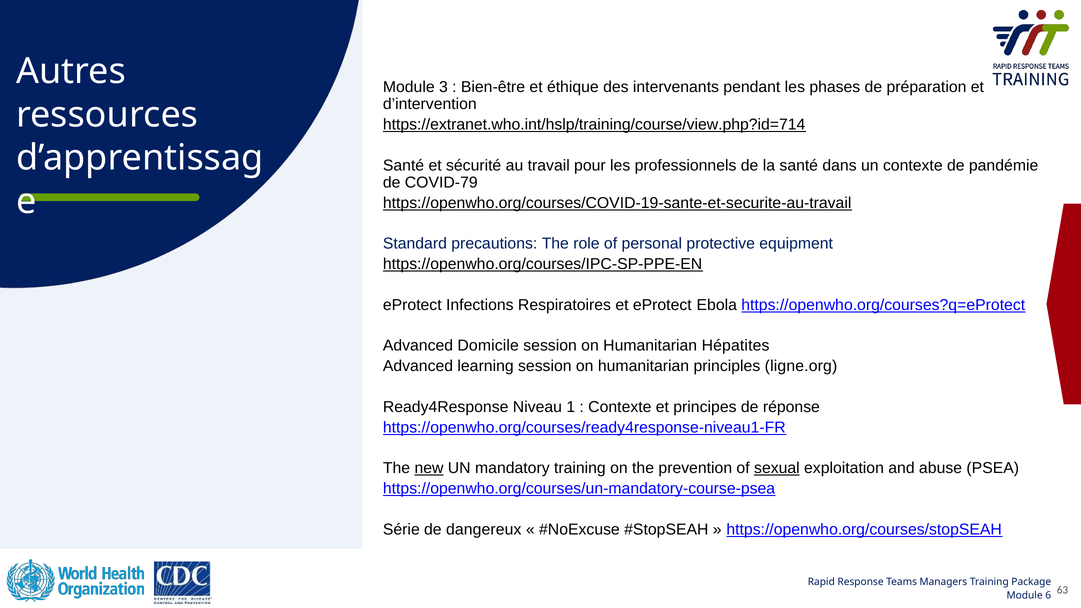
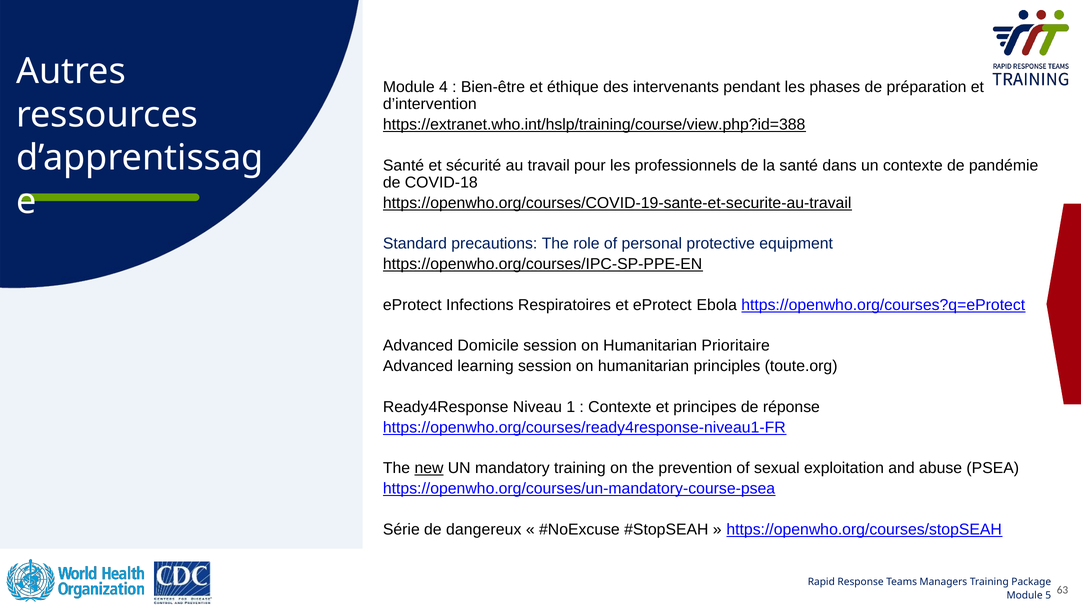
3: 3 -> 4
https://extranet.who.int/hslp/training/course/view.php?id=714: https://extranet.who.int/hslp/training/course/view.php?id=714 -> https://extranet.who.int/hslp/training/course/view.php?id=388
COVID-79: COVID-79 -> COVID-18
Hépatites: Hépatites -> Prioritaire
ligne.org: ligne.org -> toute.org
sexual underline: present -> none
6: 6 -> 5
